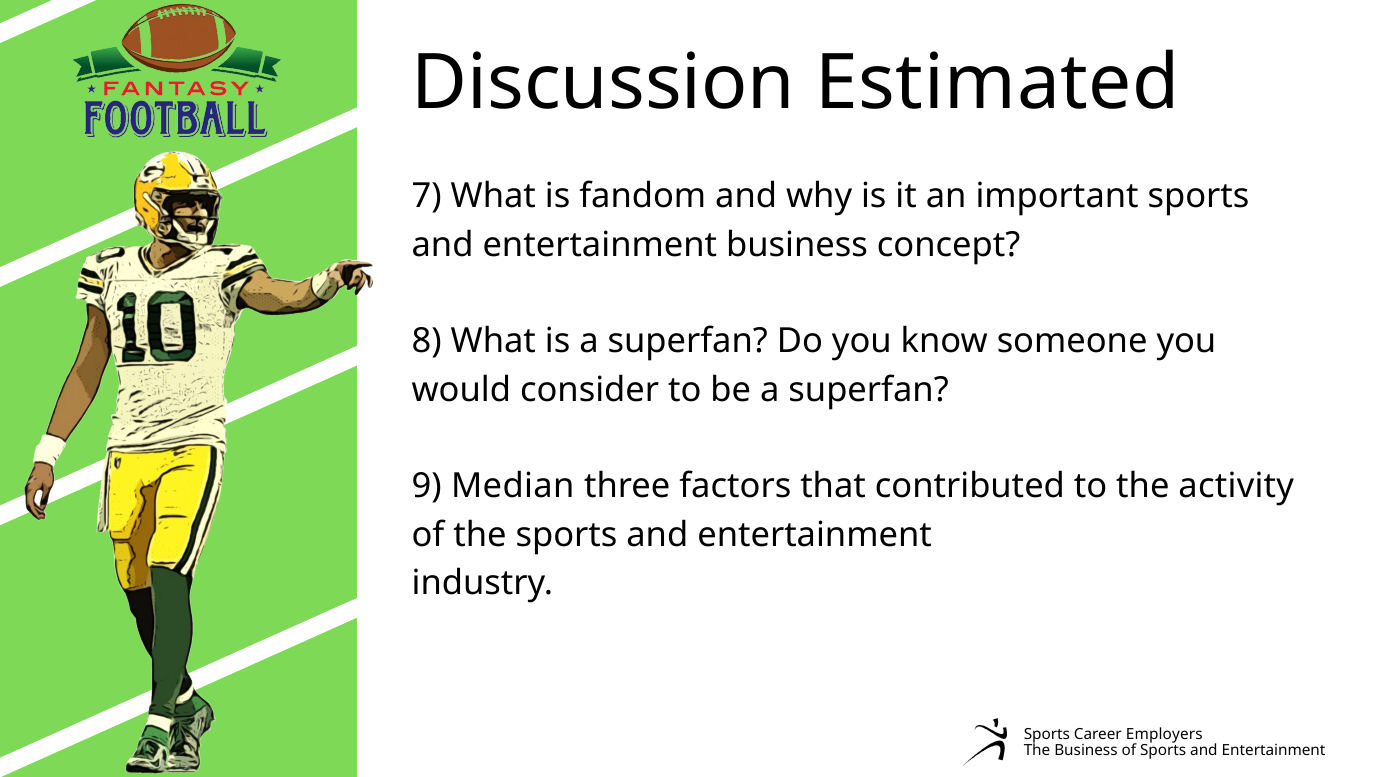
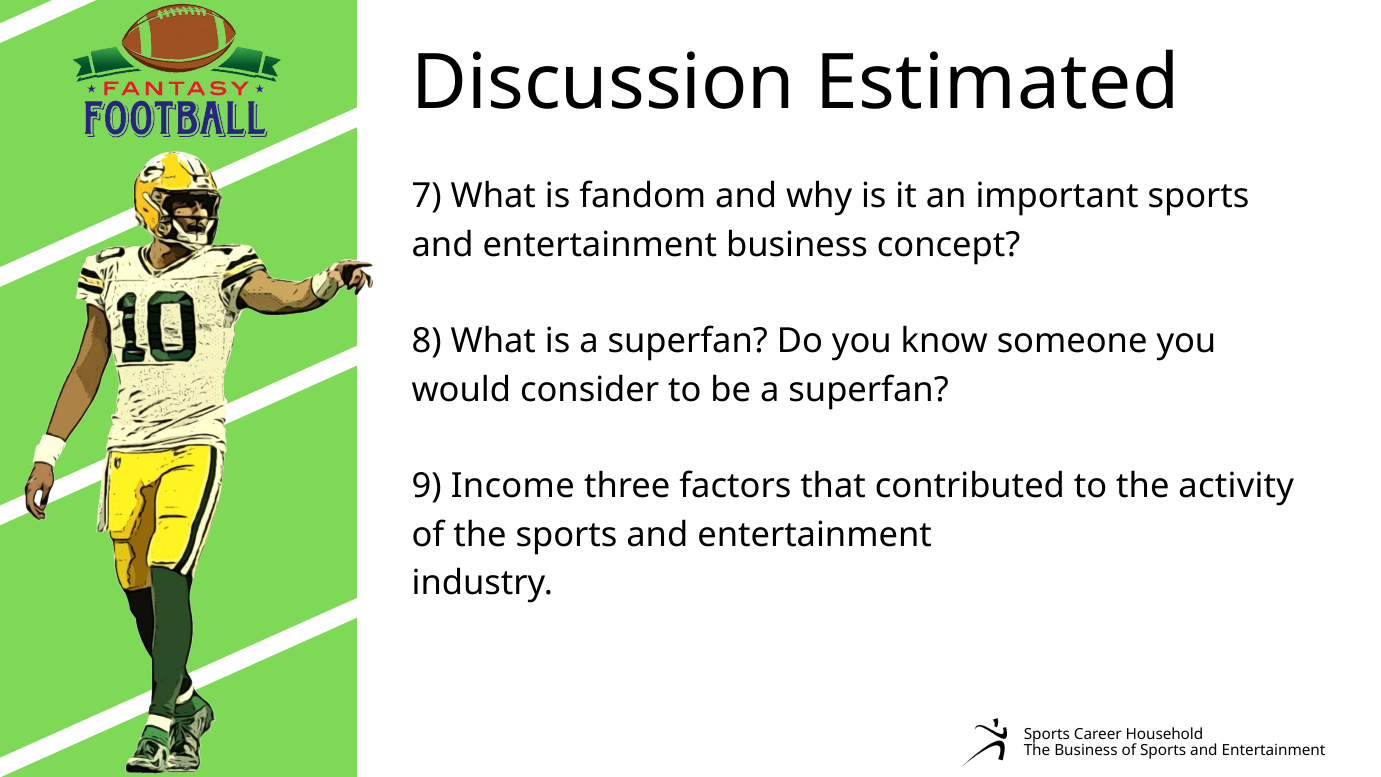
Median: Median -> Income
Employers: Employers -> Household
